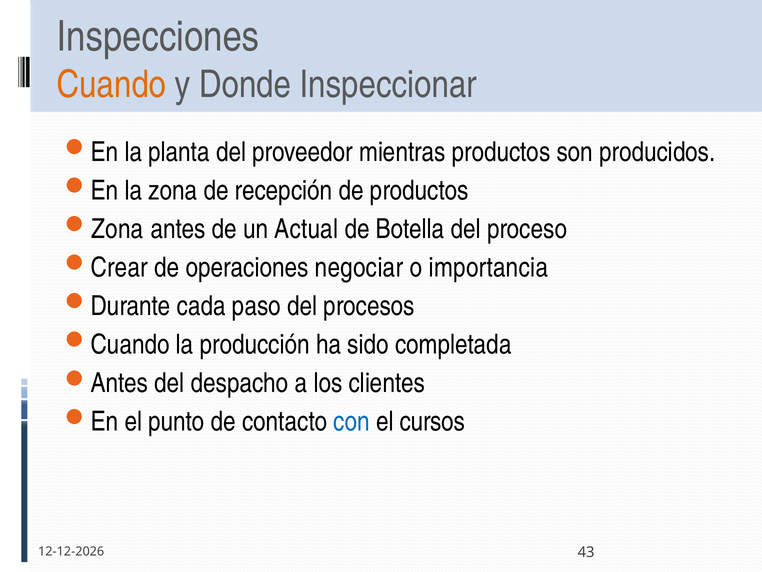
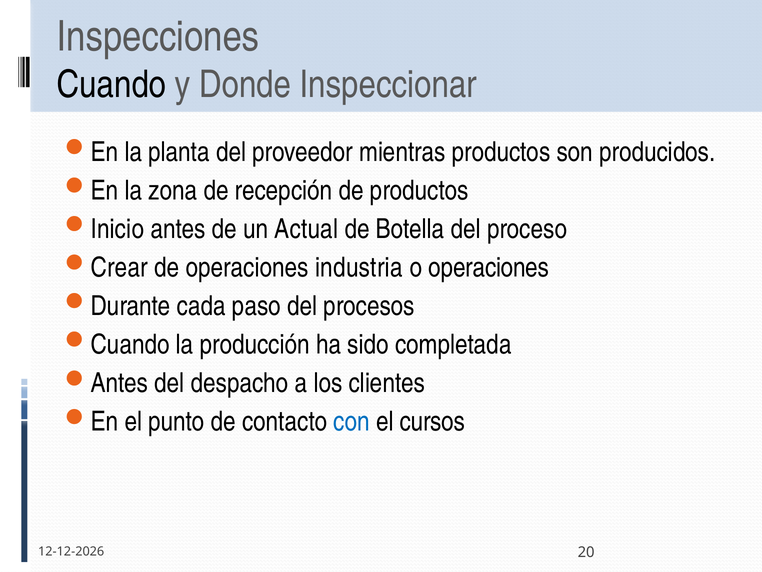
Cuando at (112, 85) colour: orange -> black
Zona at (117, 229): Zona -> Inicio
negociar: negociar -> industria
o importancia: importancia -> operaciones
43: 43 -> 20
